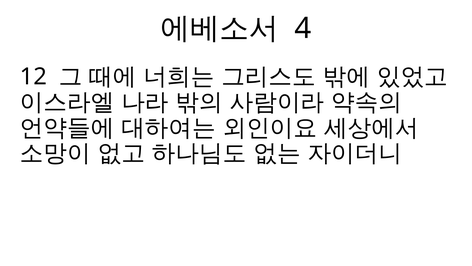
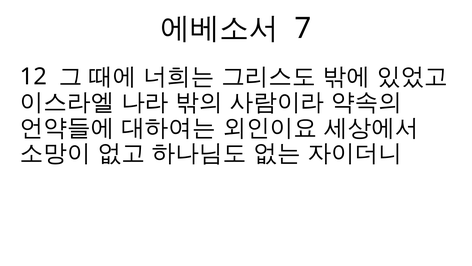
4: 4 -> 7
